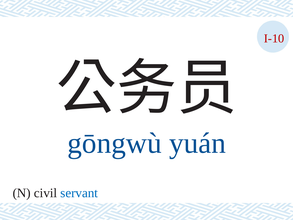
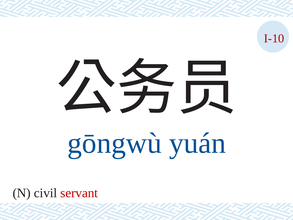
servant colour: blue -> red
